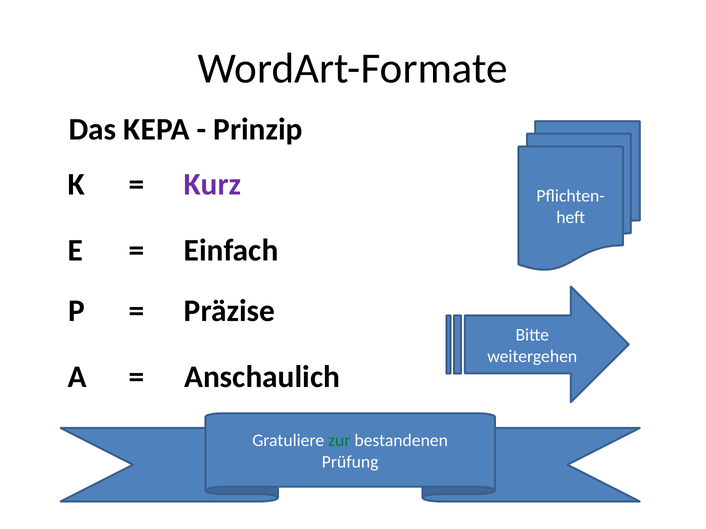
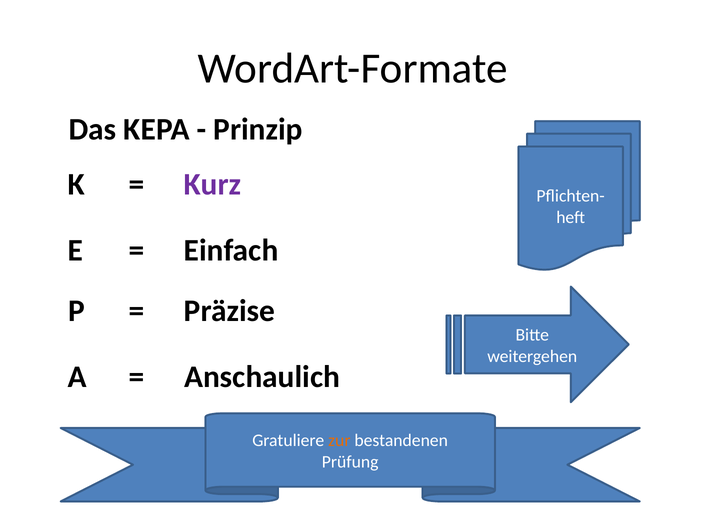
zur colour: green -> orange
